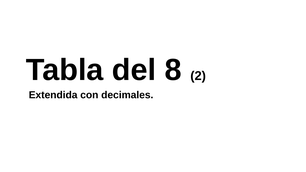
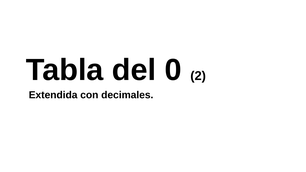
8: 8 -> 0
